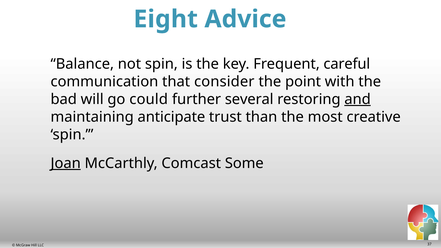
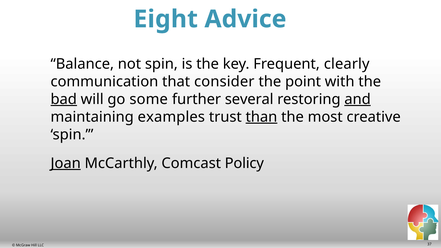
careful: careful -> clearly
bad underline: none -> present
could: could -> some
anticipate: anticipate -> examples
than underline: none -> present
Some: Some -> Policy
